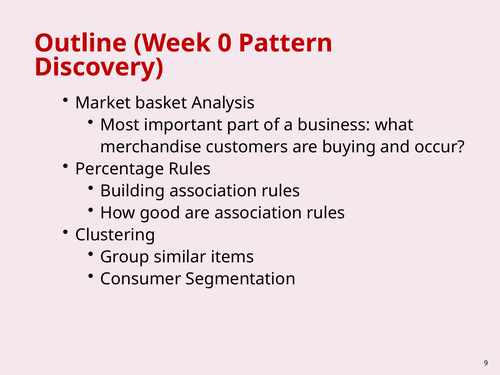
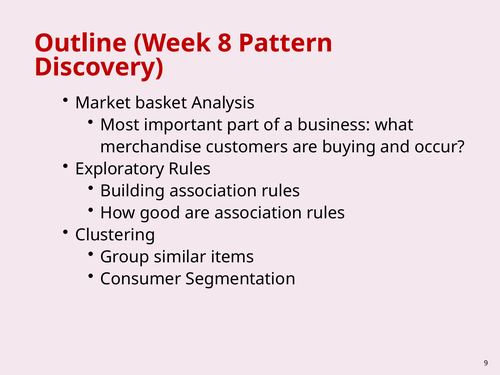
0: 0 -> 8
Percentage: Percentage -> Exploratory
